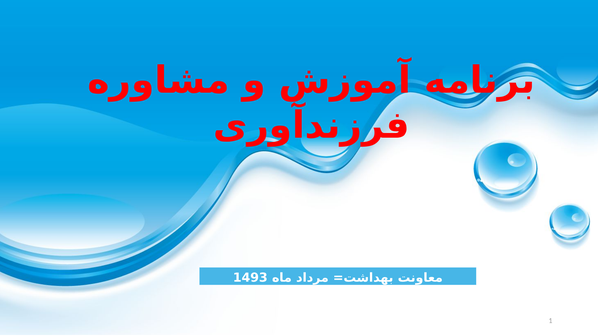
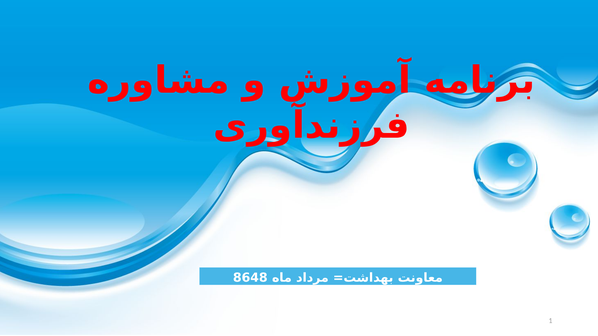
1493: 1493 -> 8648
